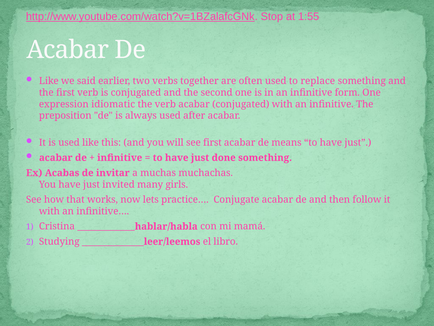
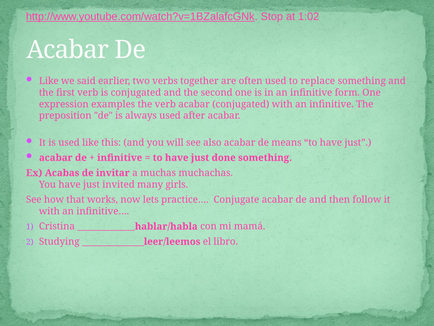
1:55: 1:55 -> 1:02
idiomatic: idiomatic -> examples
see first: first -> also
